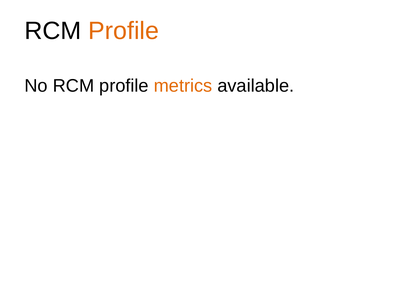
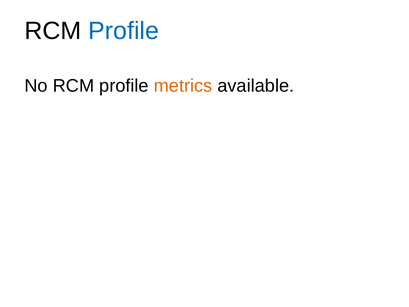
Profile at (124, 31) colour: orange -> blue
